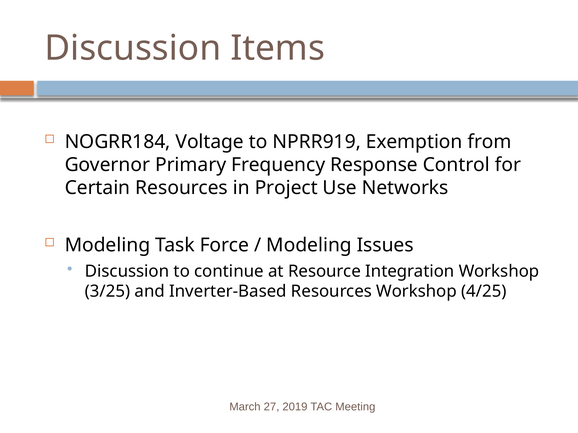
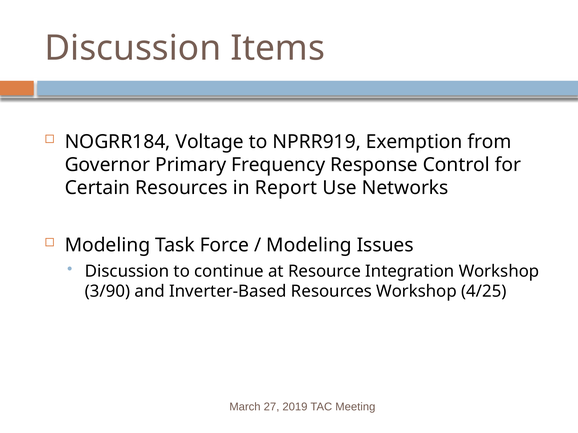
Project: Project -> Report
3/25: 3/25 -> 3/90
